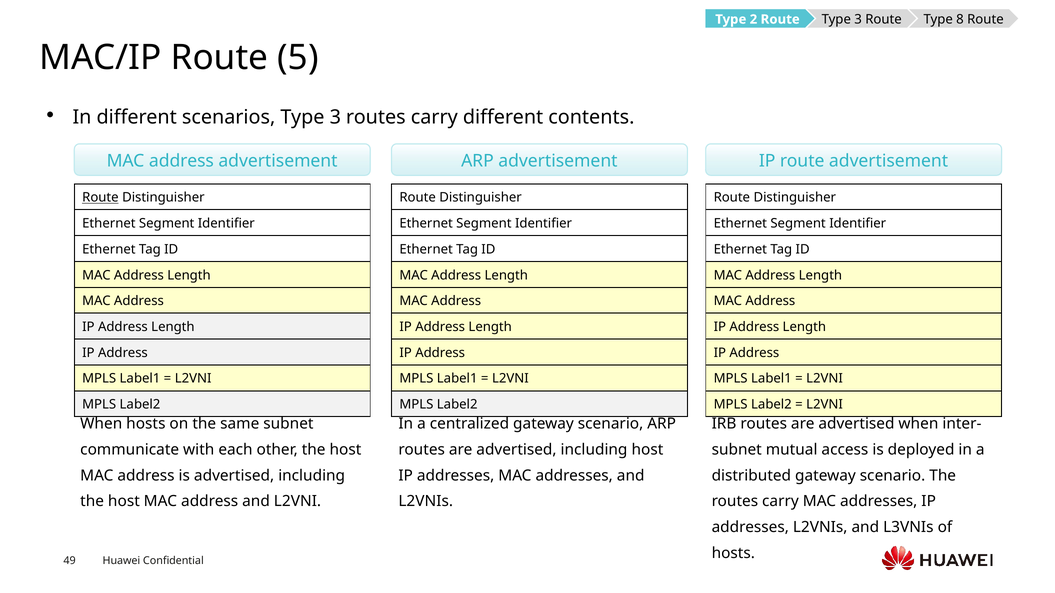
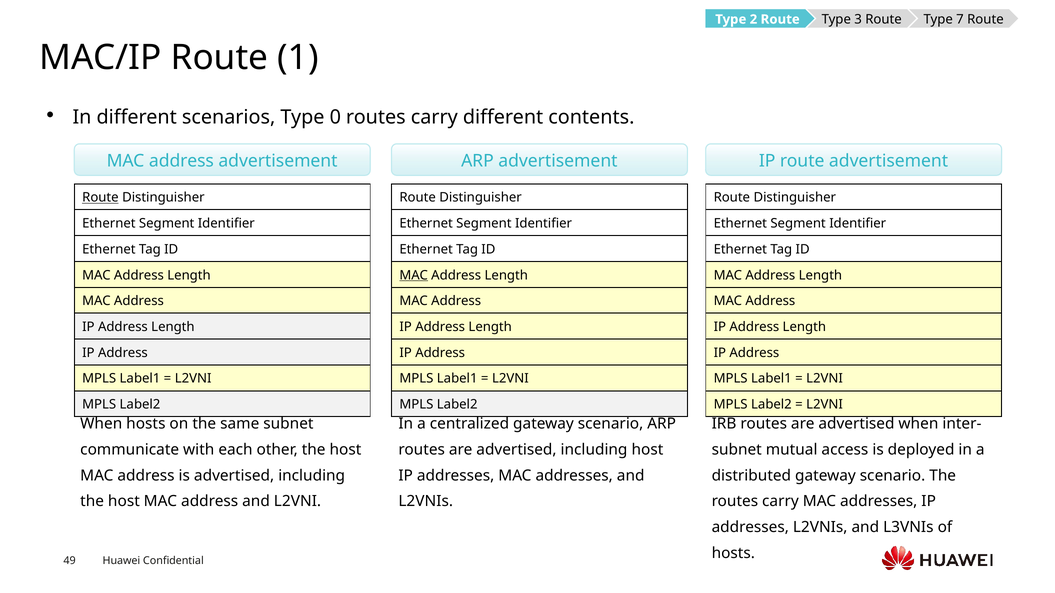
8: 8 -> 7
5: 5 -> 1
scenarios Type 3: 3 -> 0
MAC at (414, 275) underline: none -> present
